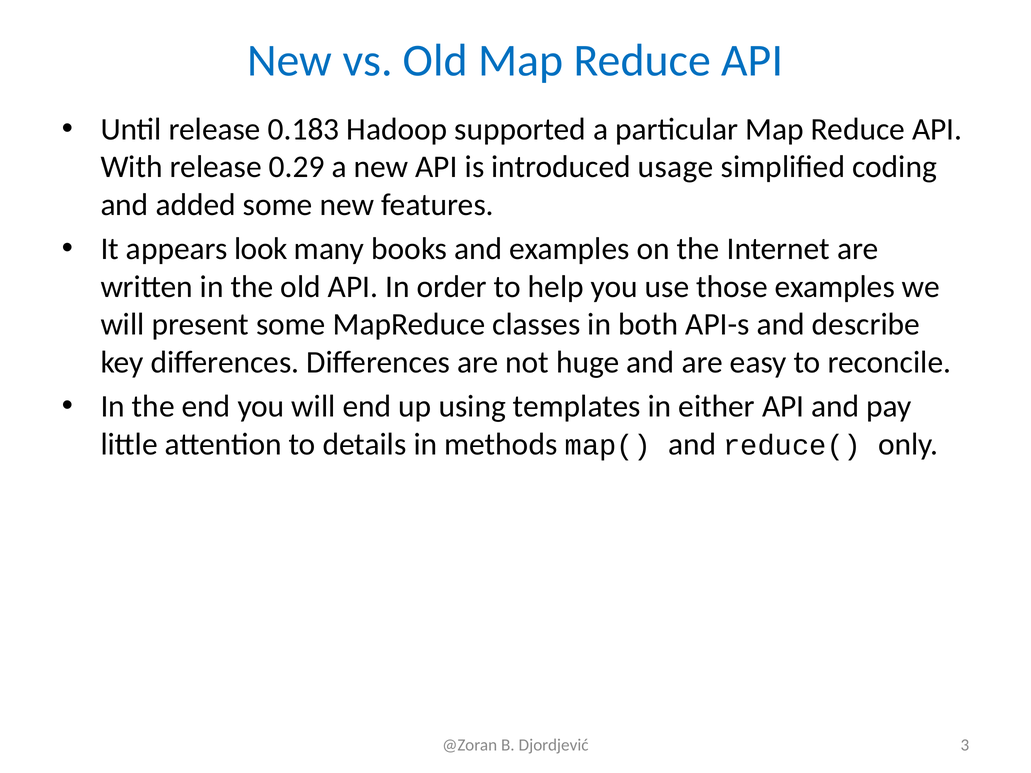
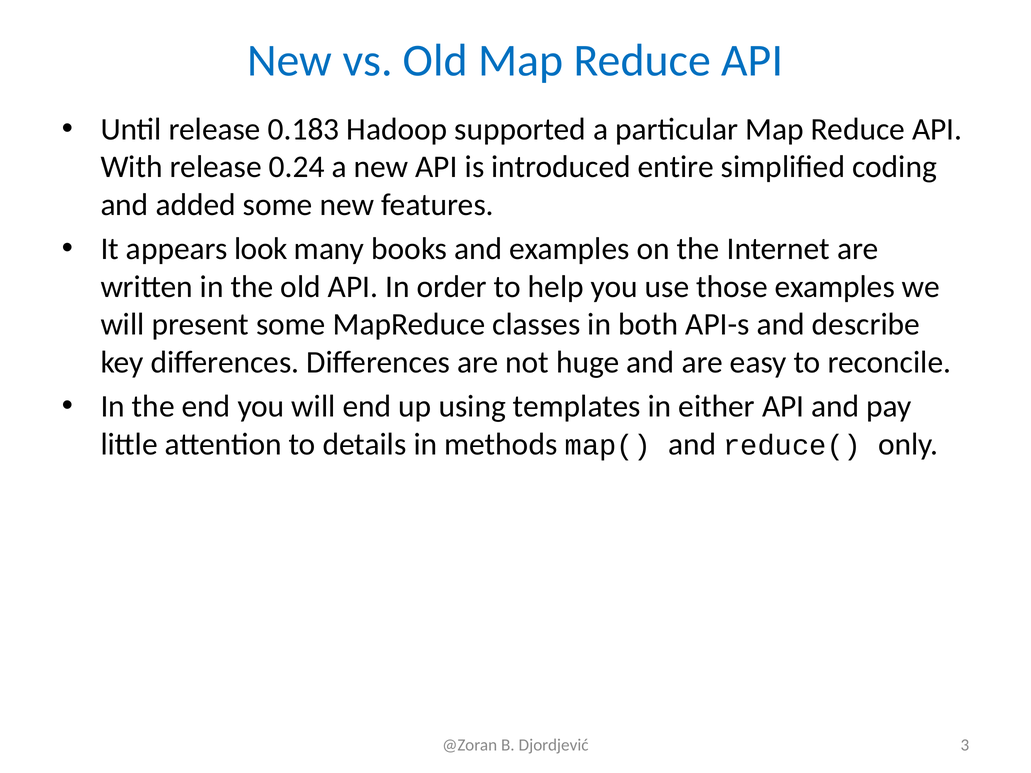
0.29: 0.29 -> 0.24
usage: usage -> entire
